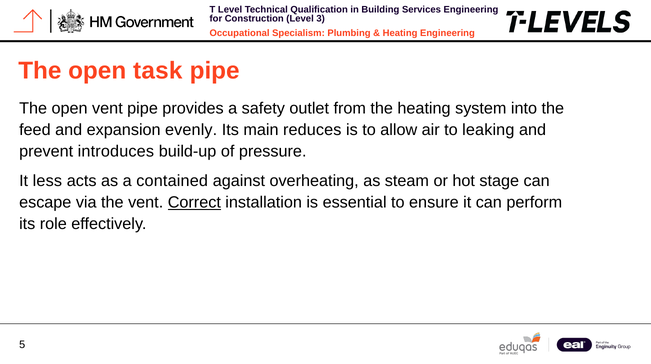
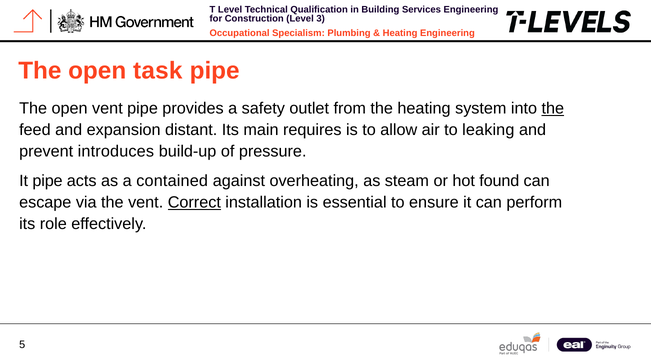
the at (553, 109) underline: none -> present
evenly: evenly -> distant
reduces: reduces -> requires
It less: less -> pipe
stage: stage -> found
